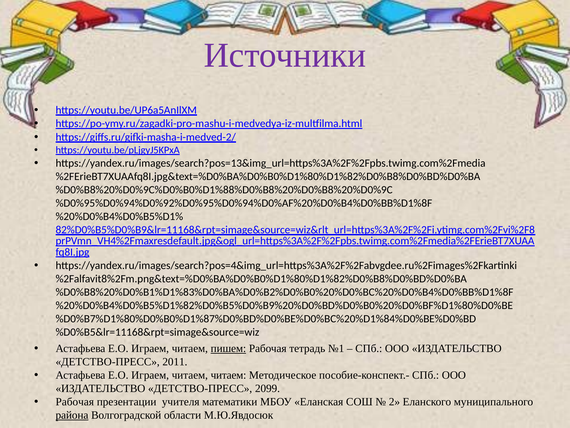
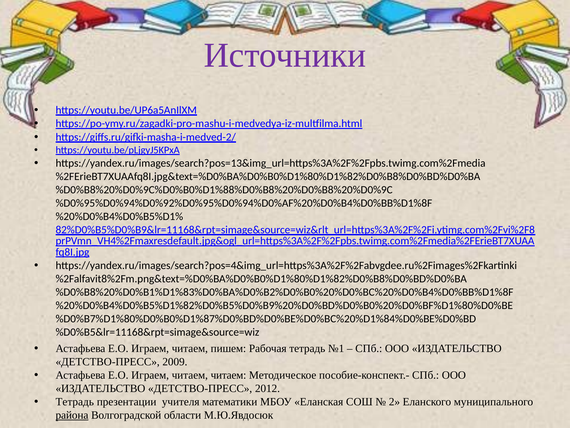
пишем underline: present -> none
2011: 2011 -> 2009
2099: 2099 -> 2012
Рабочая at (75, 401): Рабочая -> Тетрадь
